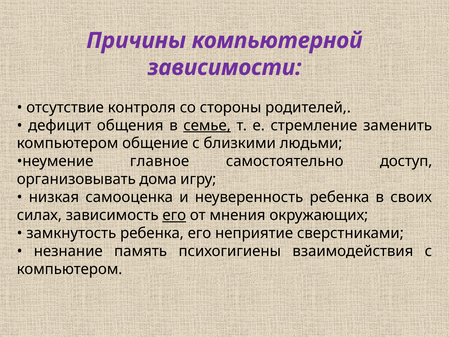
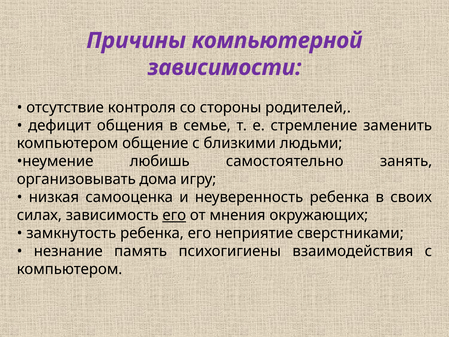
семье underline: present -> none
главное: главное -> любишь
доступ: доступ -> занять
